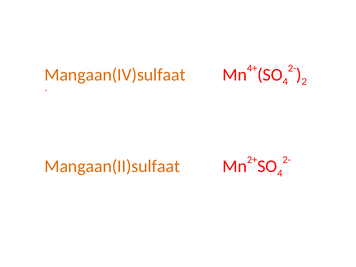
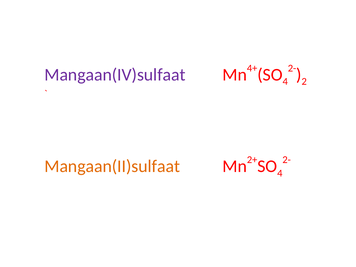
Mangaan(IV)sulfaat colour: orange -> purple
